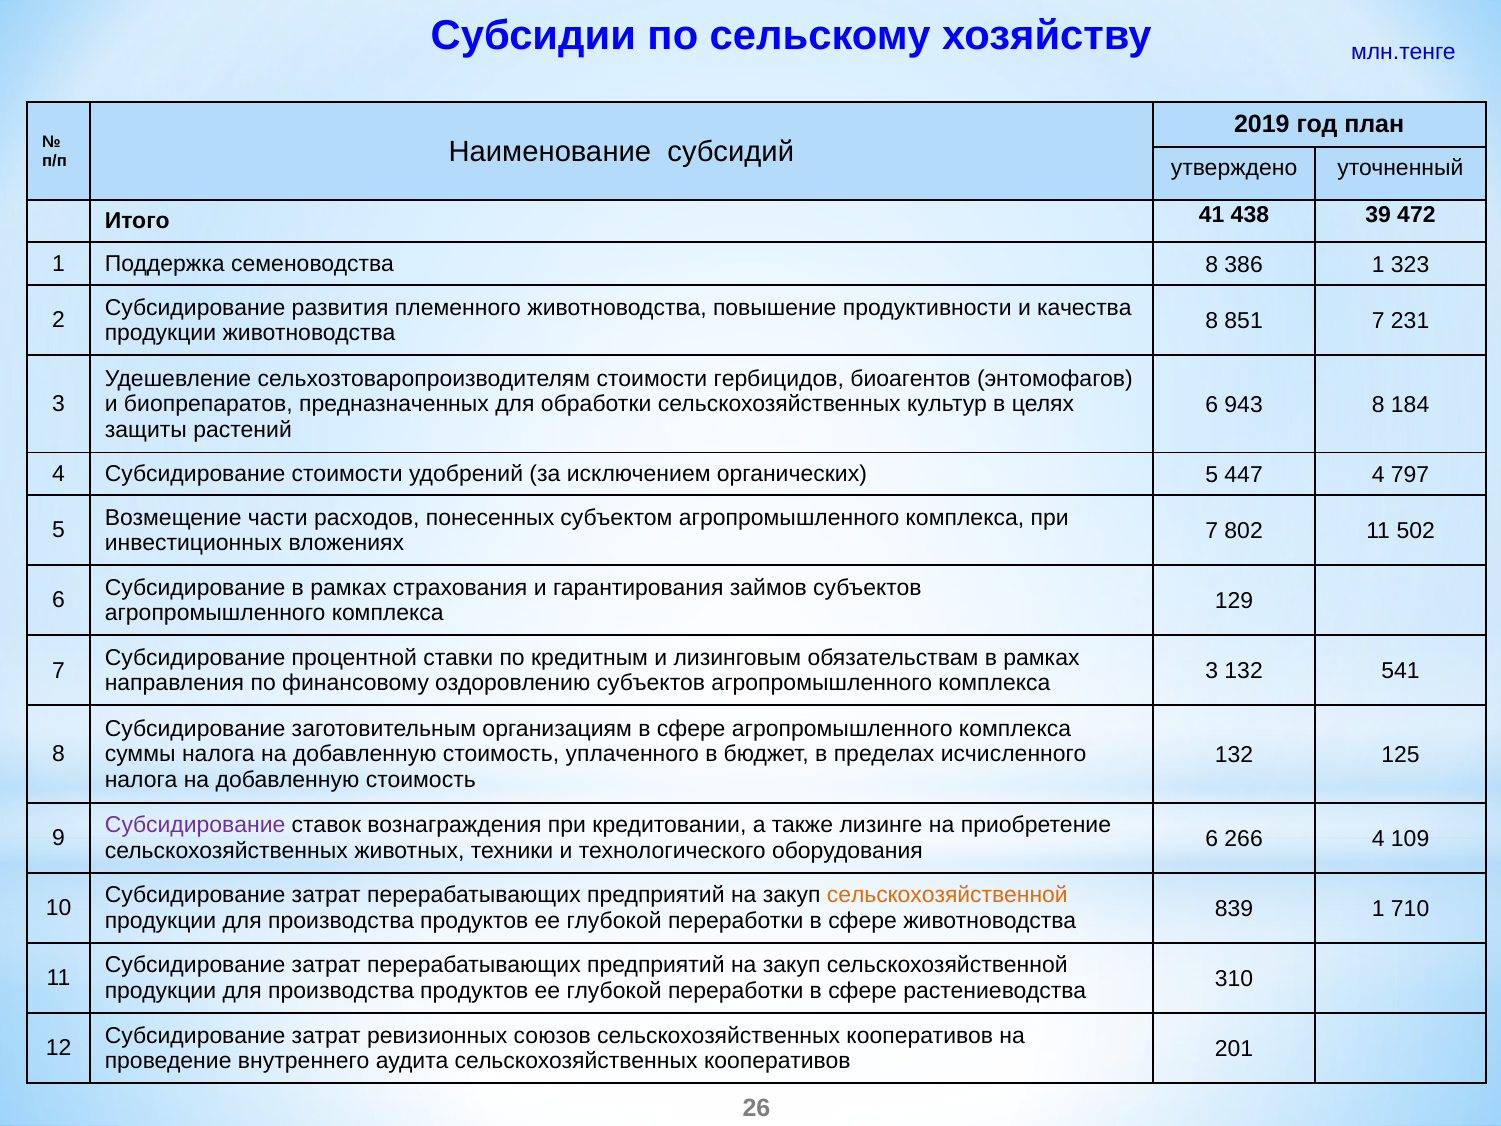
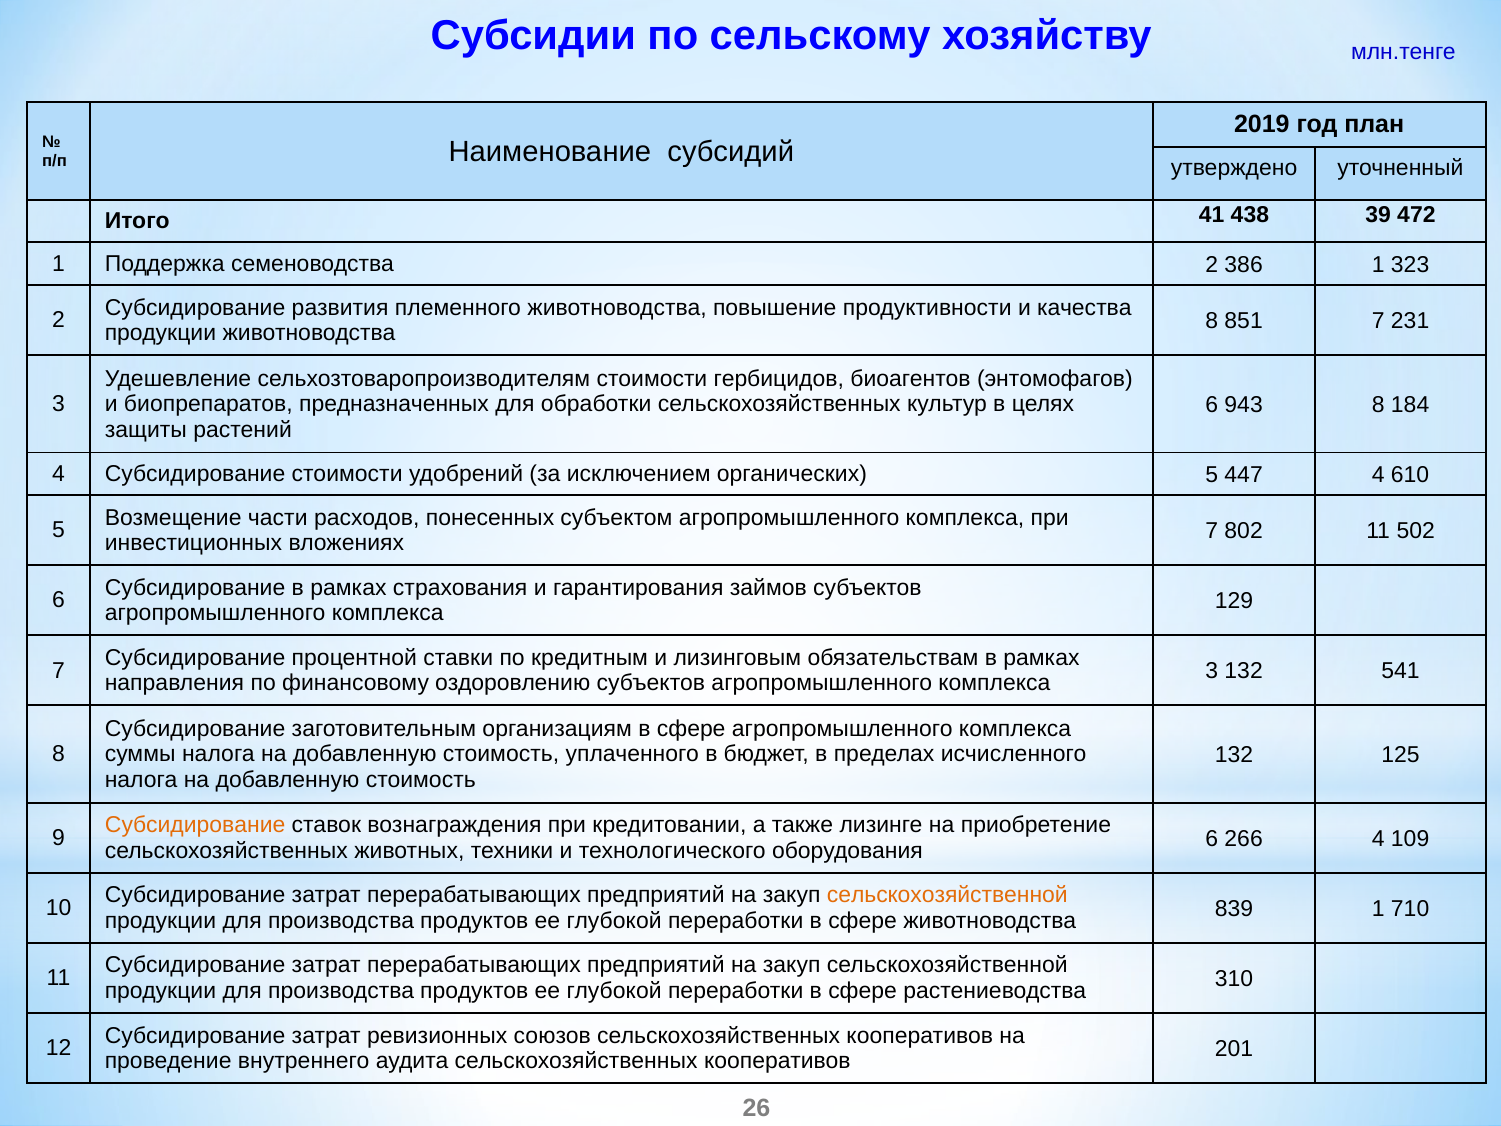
семеноводства 8: 8 -> 2
797: 797 -> 610
Субсидирование at (195, 825) colour: purple -> orange
